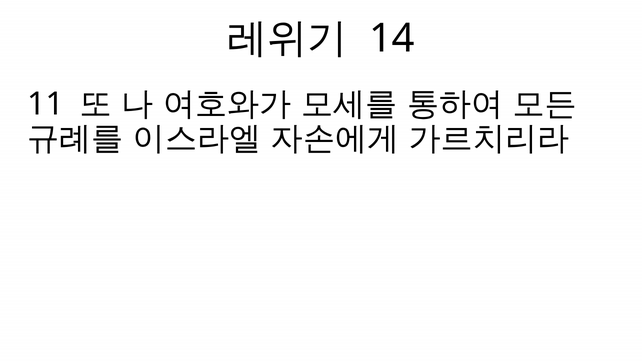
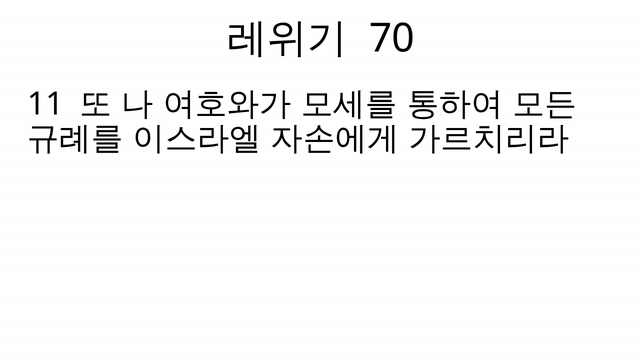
14: 14 -> 70
